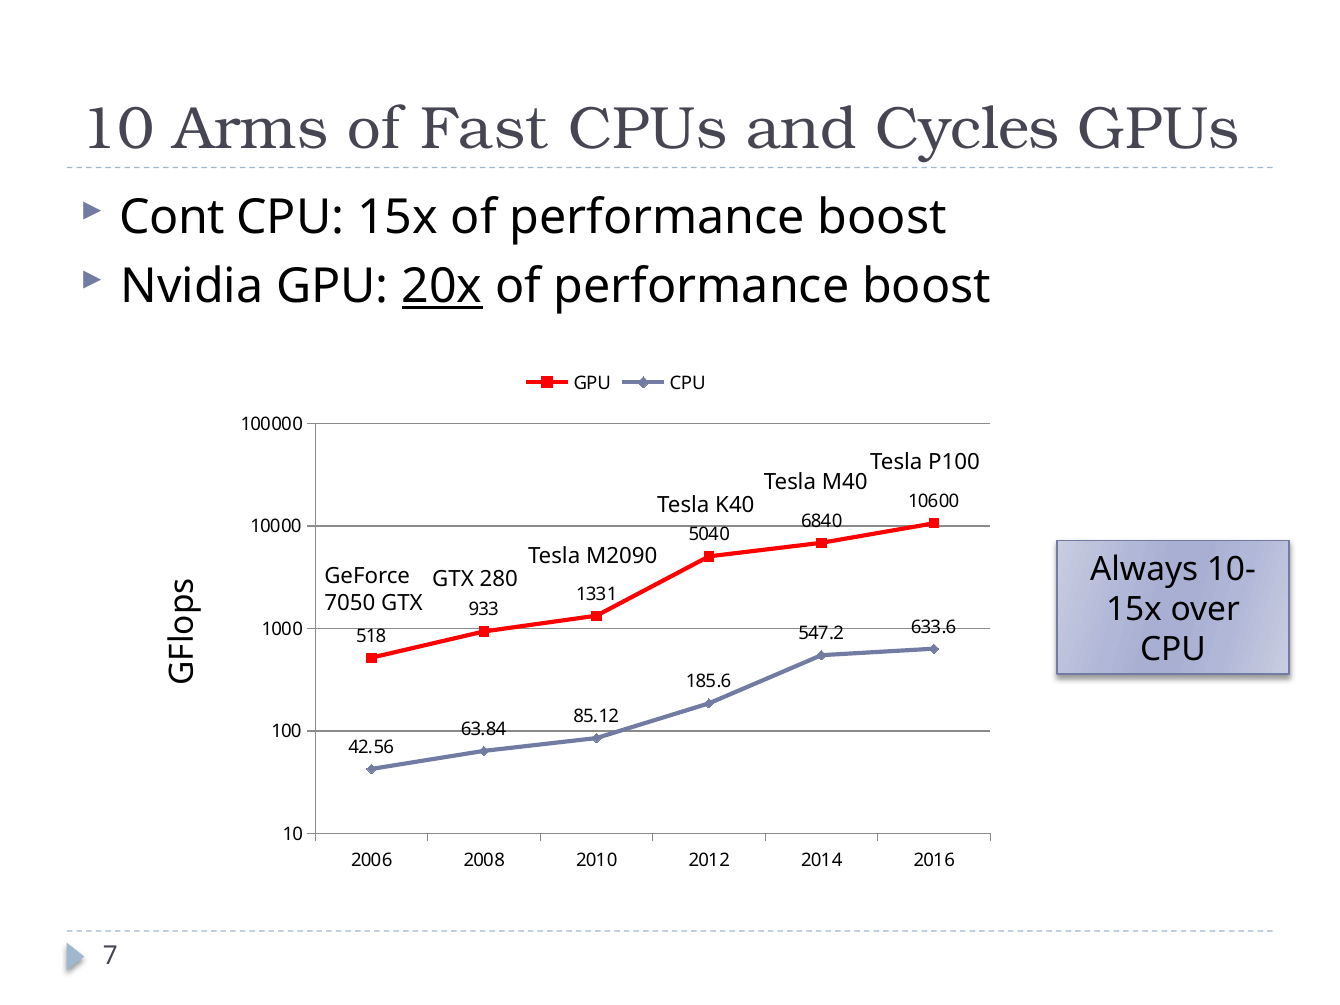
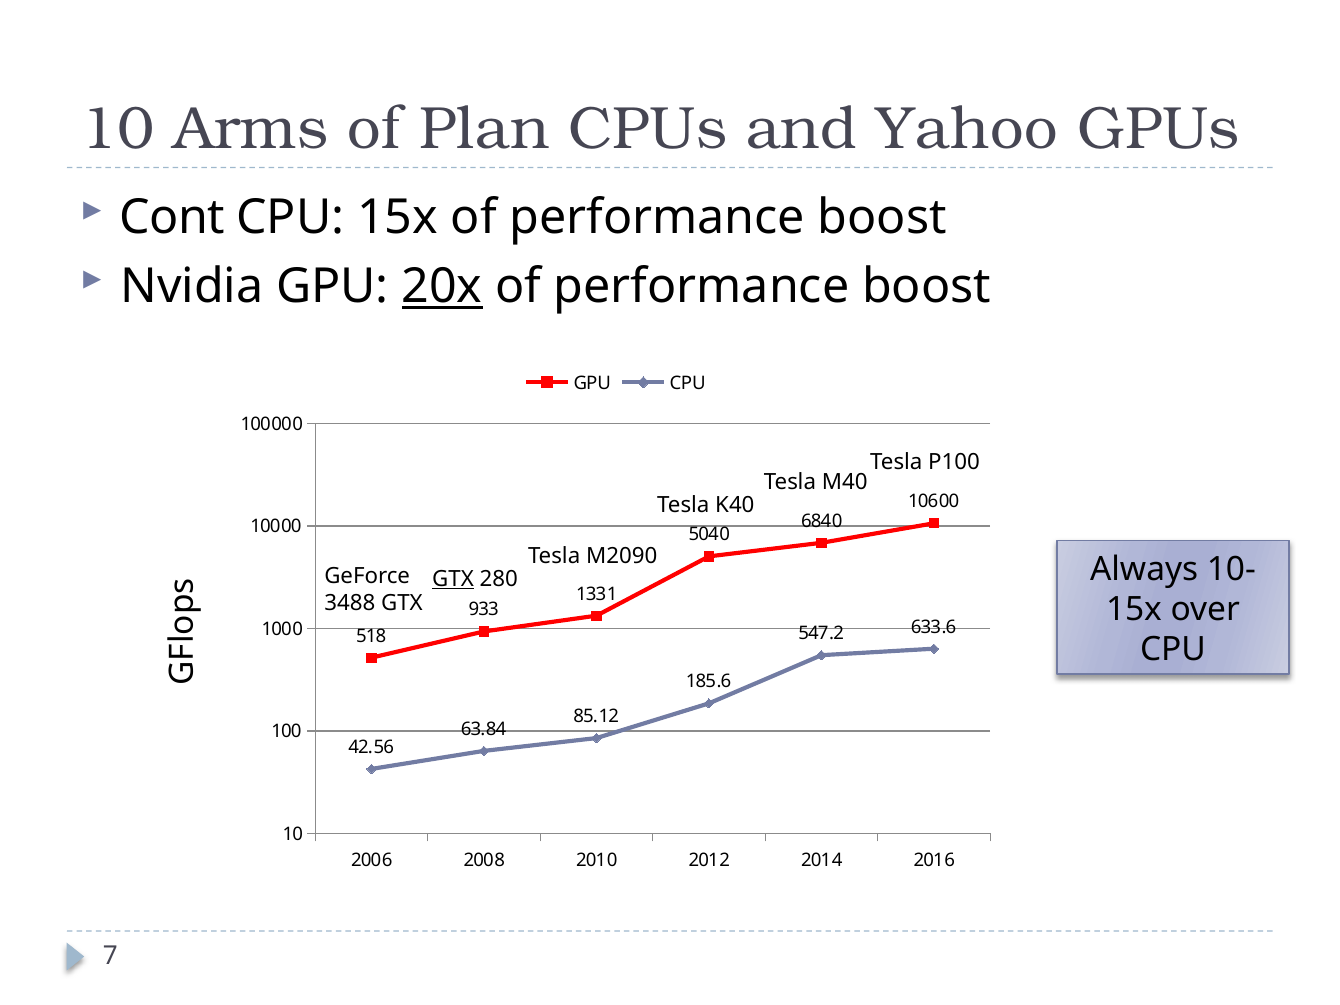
Fast: Fast -> Plan
Cycles: Cycles -> Yahoo
GTX at (453, 579) underline: none -> present
7050: 7050 -> 3488
